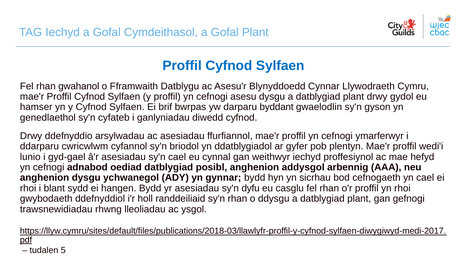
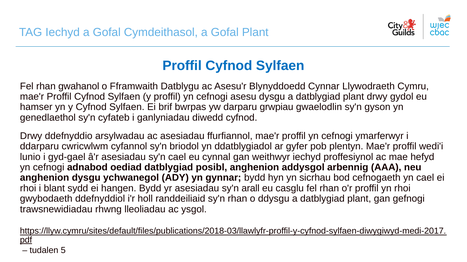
byddant: byddant -> grwpiau
dyfu: dyfu -> arall
